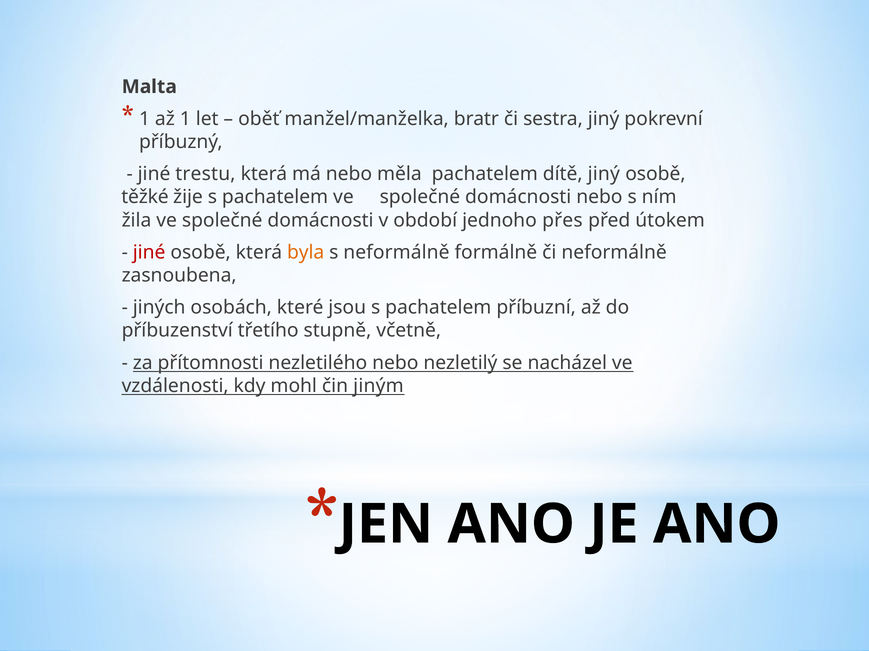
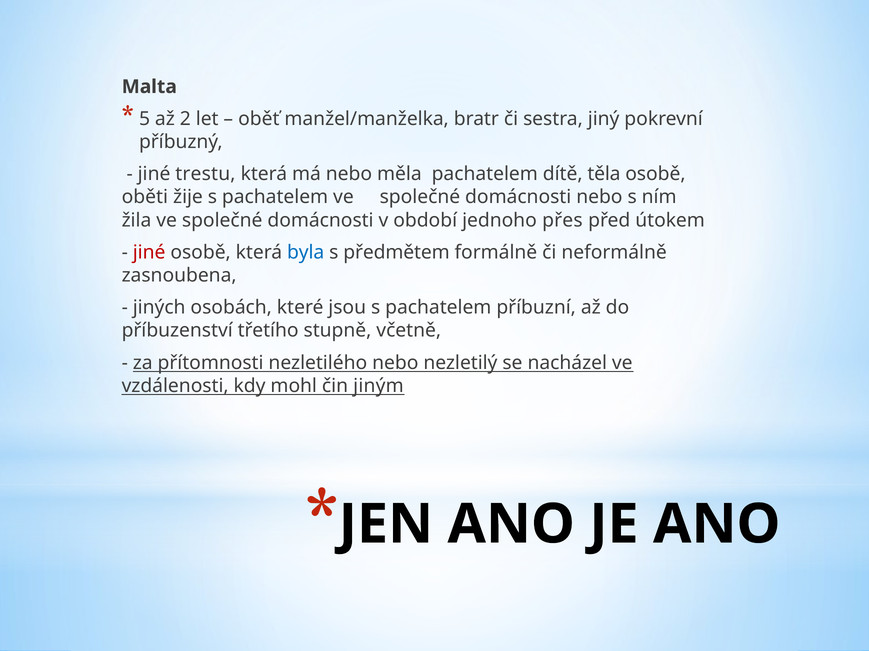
1 at (145, 119): 1 -> 5
až 1: 1 -> 2
dítě jiný: jiný -> těla
těžké: těžké -> oběti
byla colour: orange -> blue
s neformálně: neformálně -> předmětem
